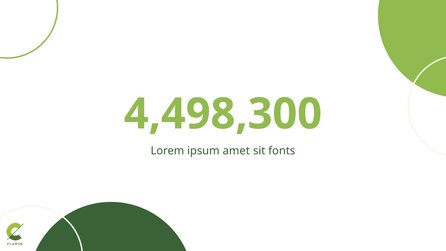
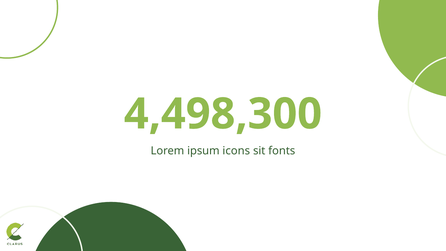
amet: amet -> icons
